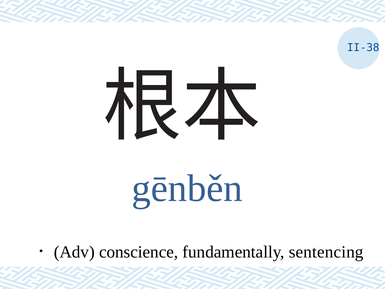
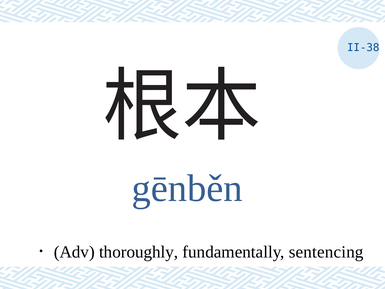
conscience: conscience -> thoroughly
